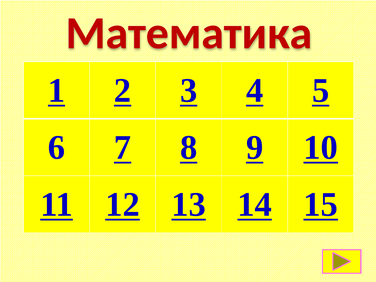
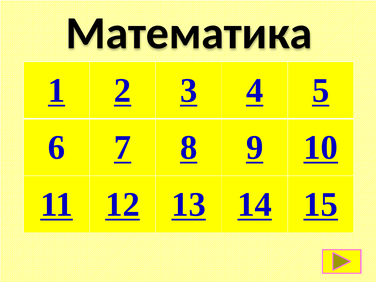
Математика colour: red -> black
